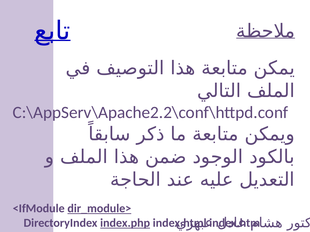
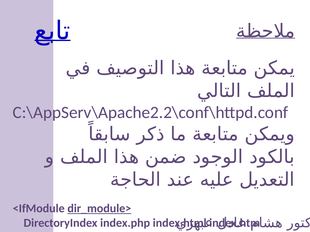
index.php underline: present -> none
